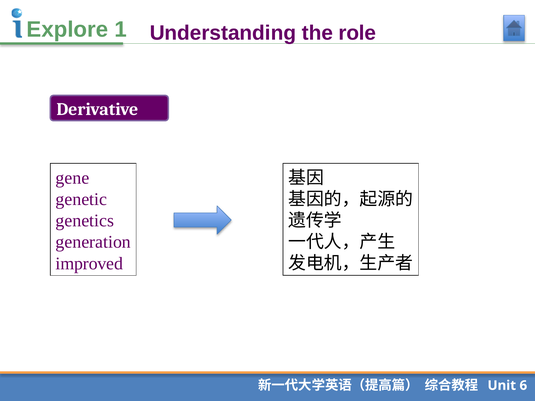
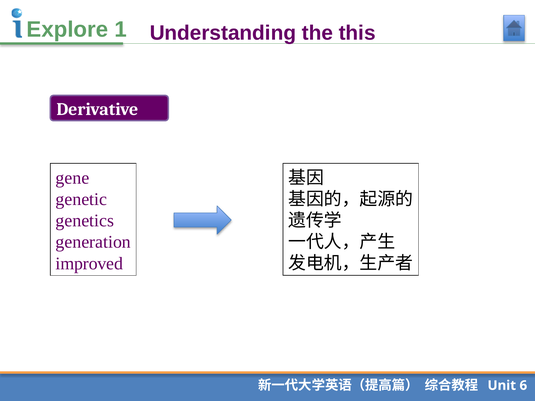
role: role -> this
